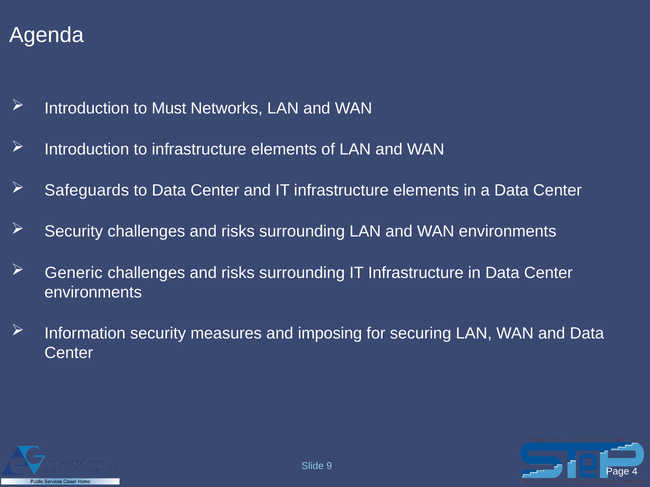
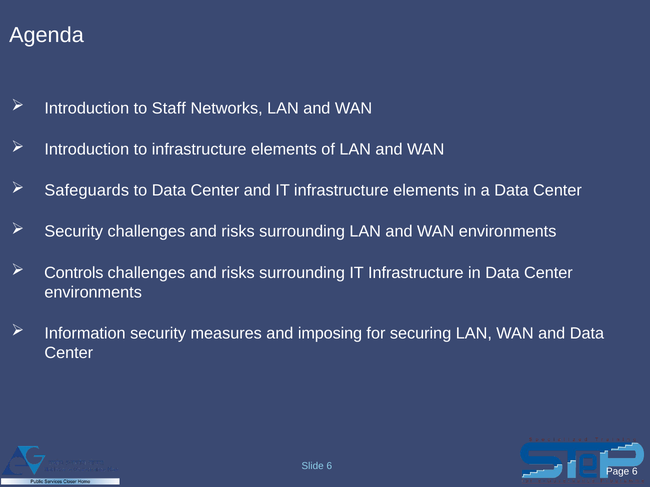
Must: Must -> Staff
Generic: Generic -> Controls
9 at (329, 466): 9 -> 6
Page 4: 4 -> 6
